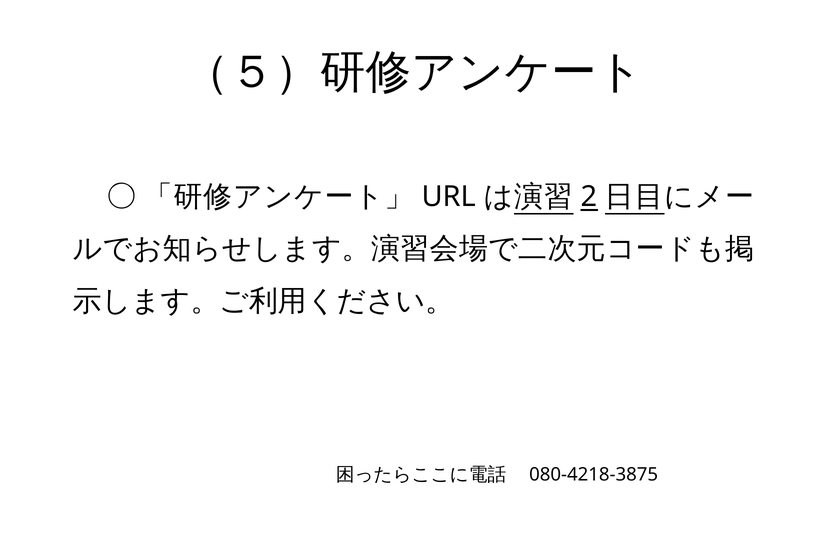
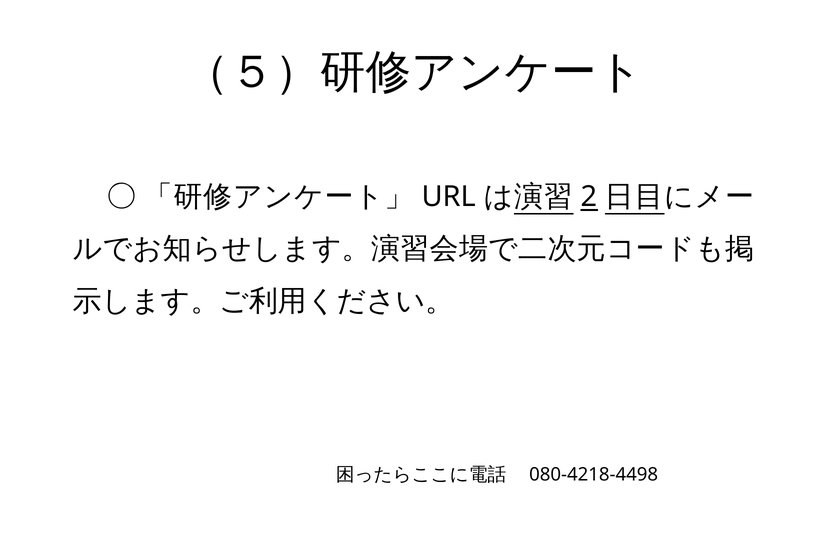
080-4218-3875: 080-4218-3875 -> 080-4218-4498
